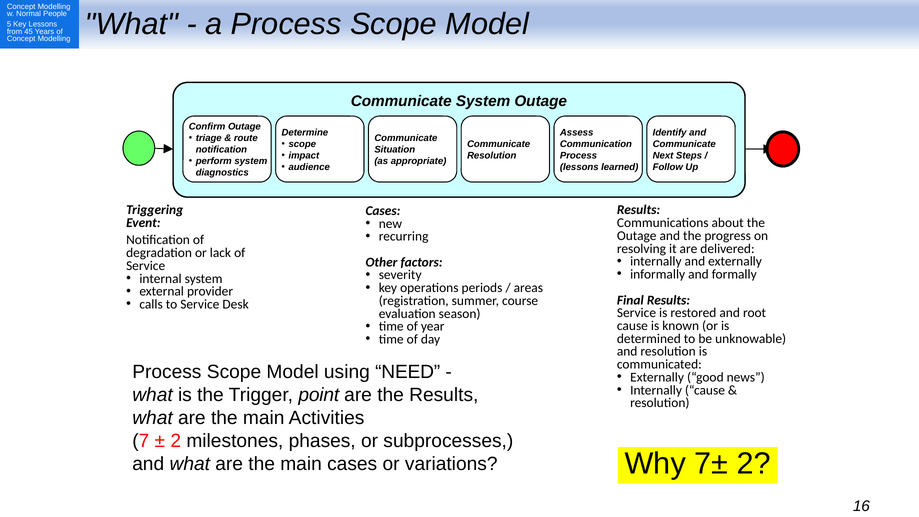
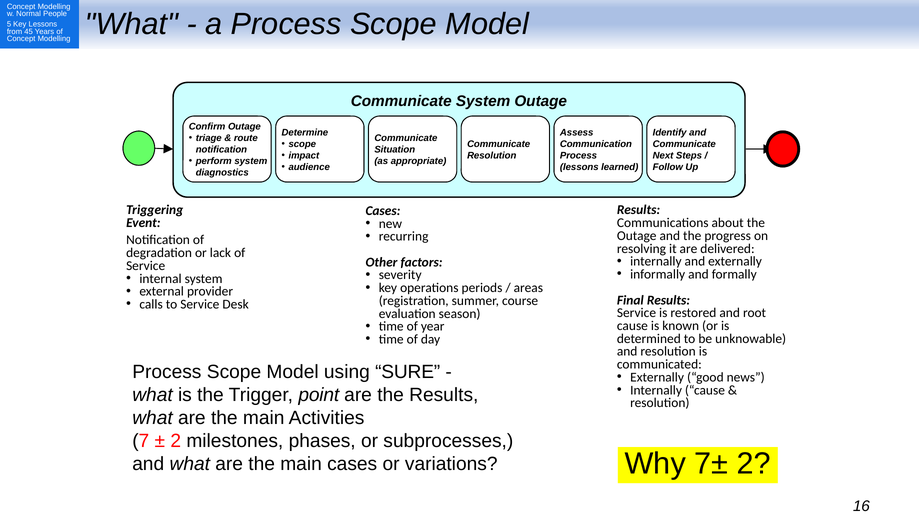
NEED: NEED -> SURE
